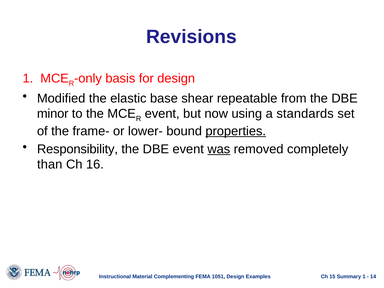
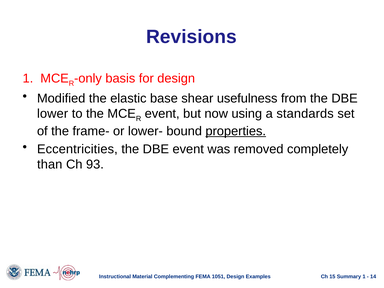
repeatable: repeatable -> usefulness
minor: minor -> lower
Responsibility: Responsibility -> Eccentricities
was underline: present -> none
16: 16 -> 93
